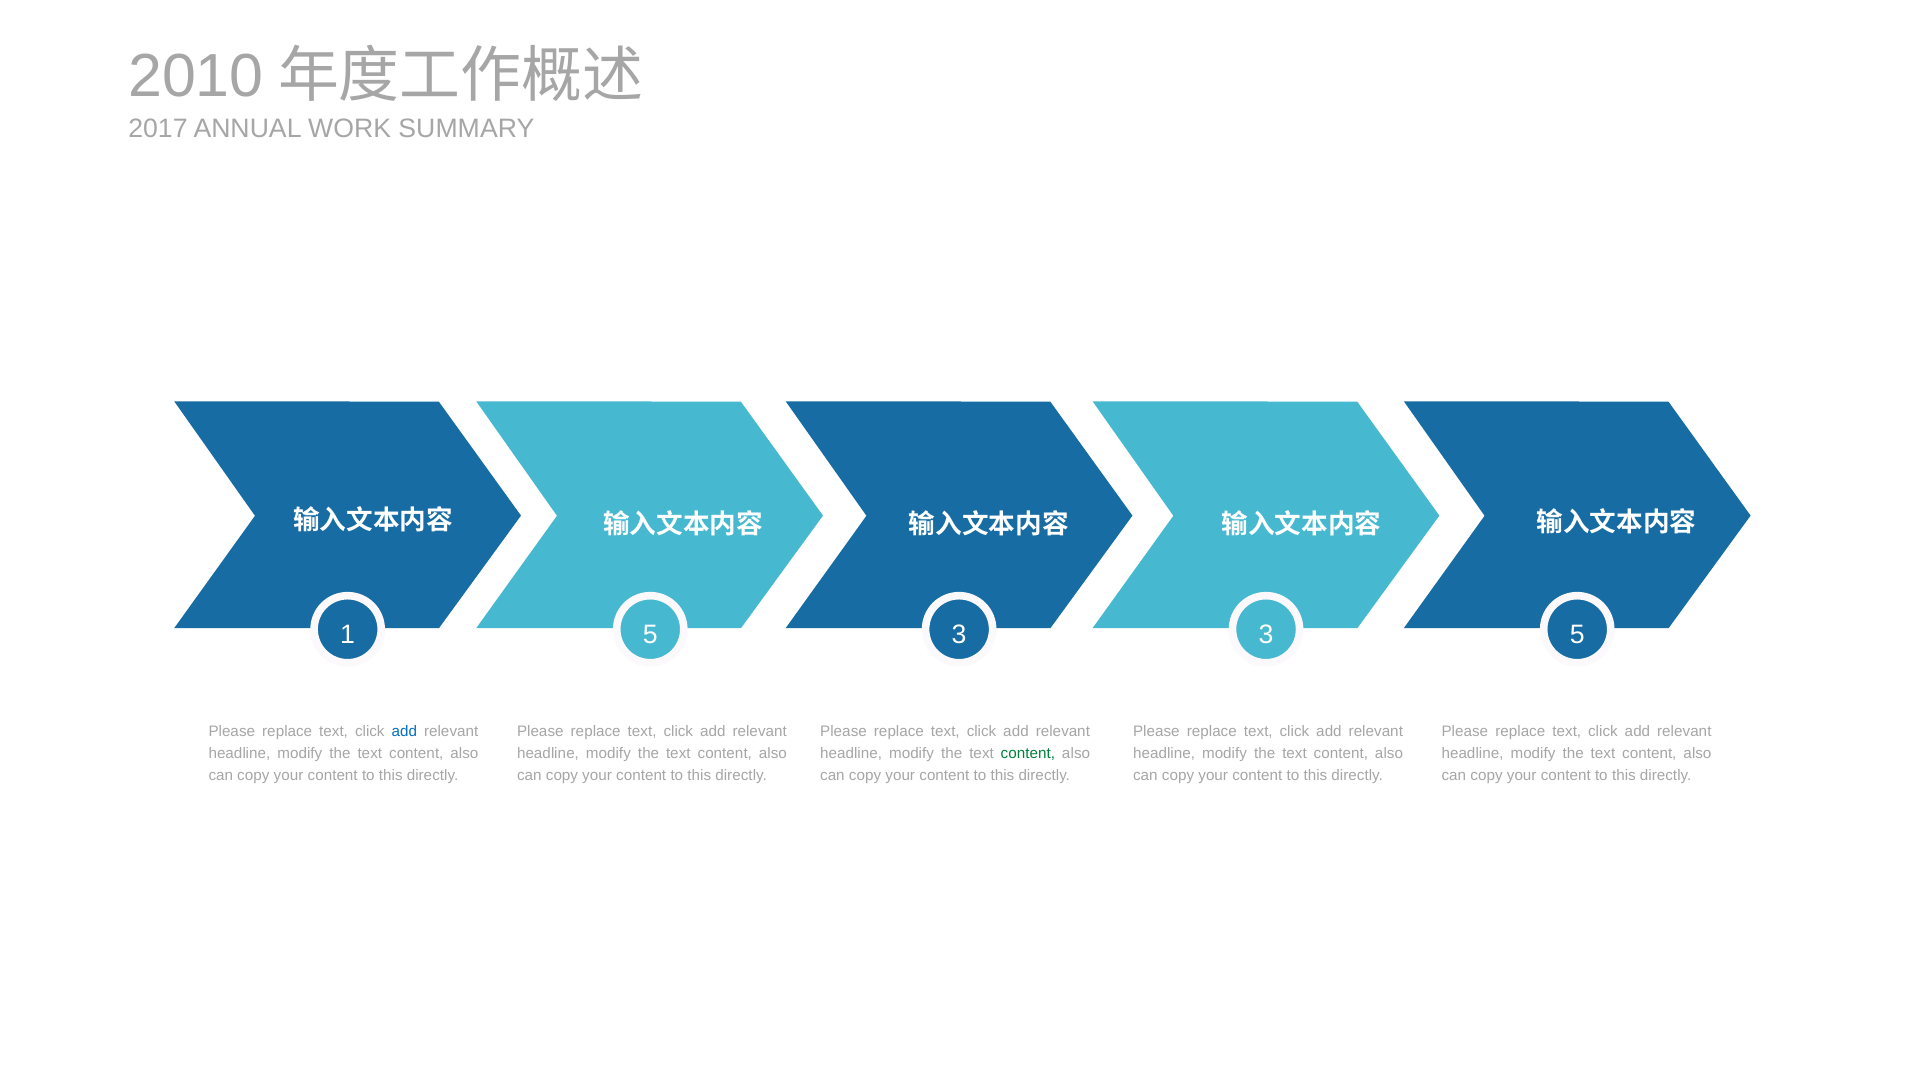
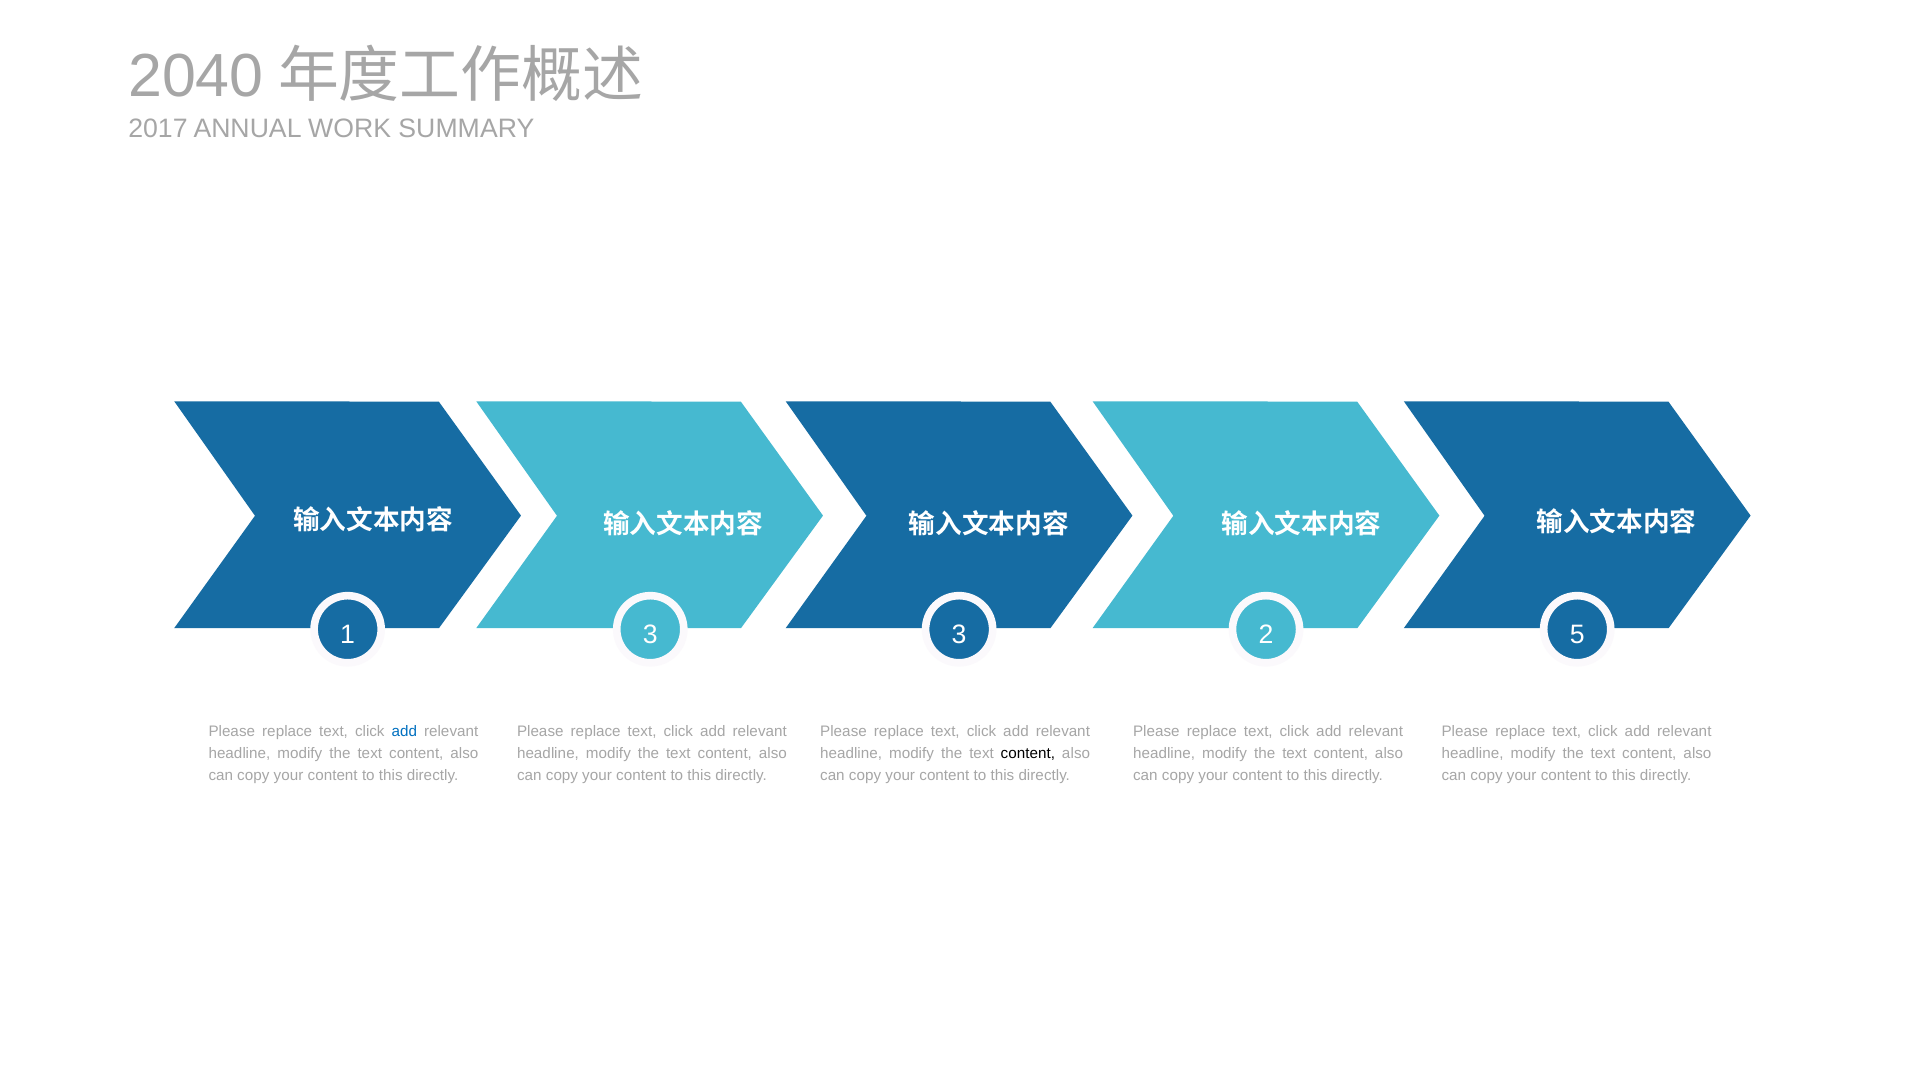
2010: 2010 -> 2040
1 5: 5 -> 3
3 3: 3 -> 2
content at (1028, 753) colour: green -> black
